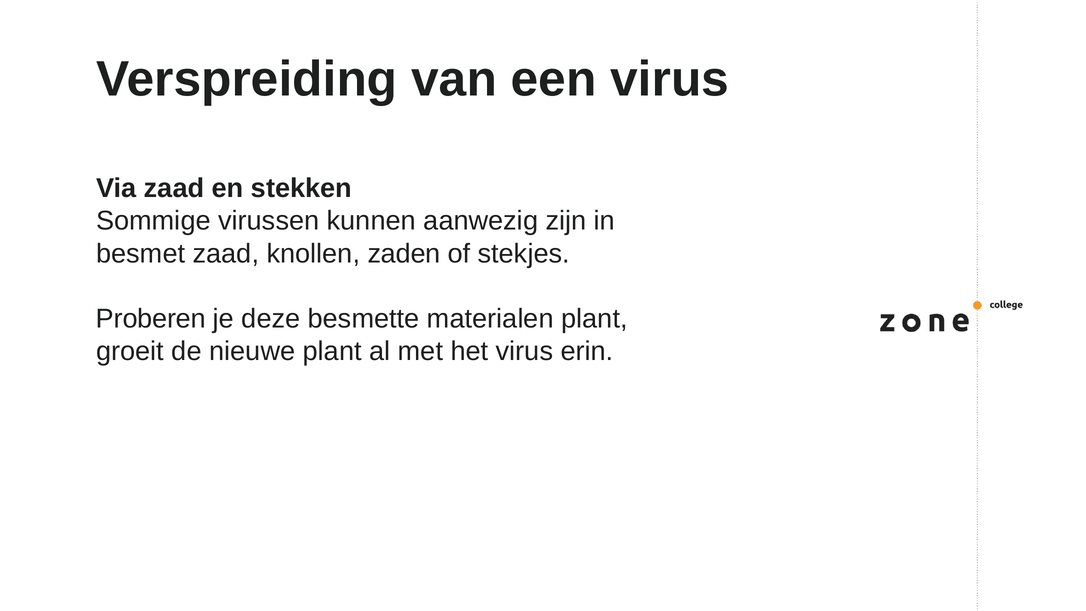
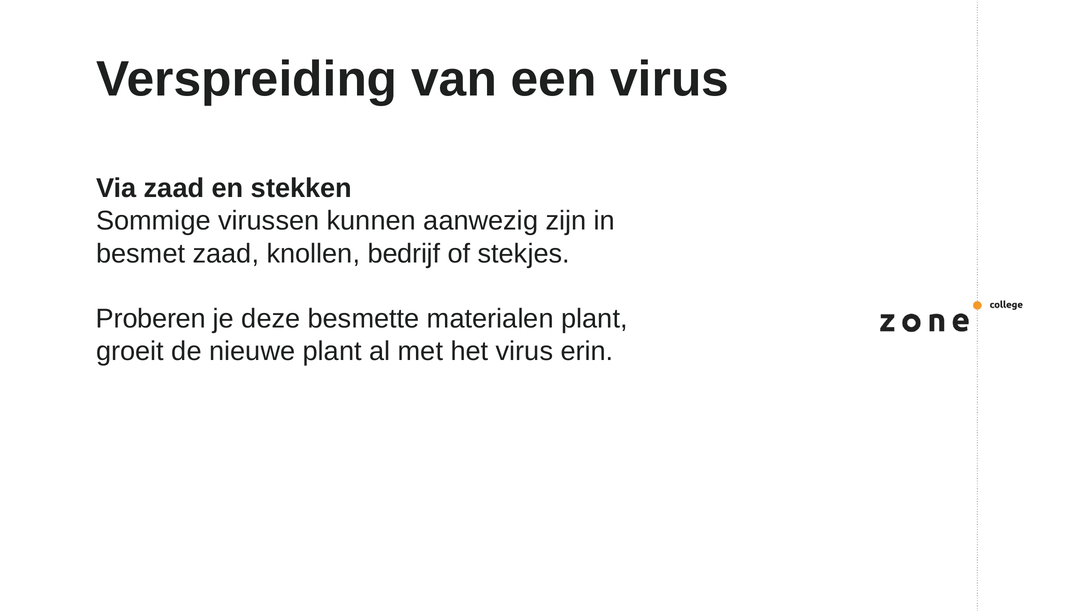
zaden: zaden -> bedrijf
